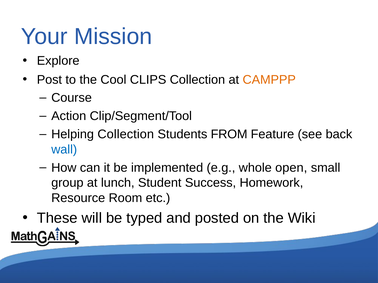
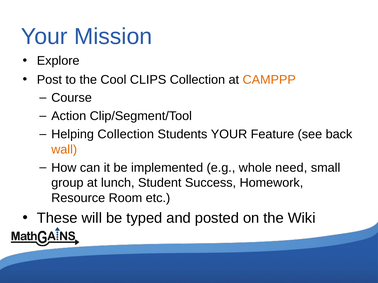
Students FROM: FROM -> YOUR
wall colour: blue -> orange
open: open -> need
